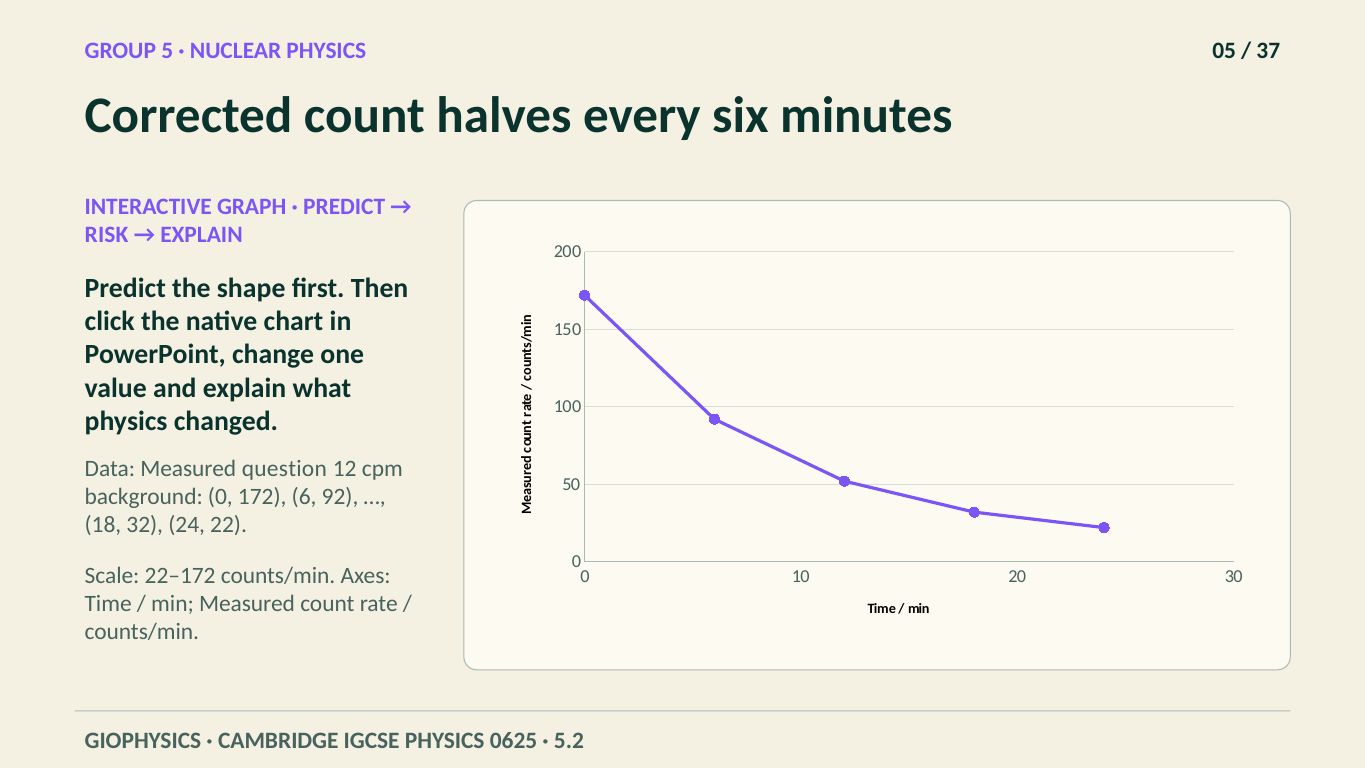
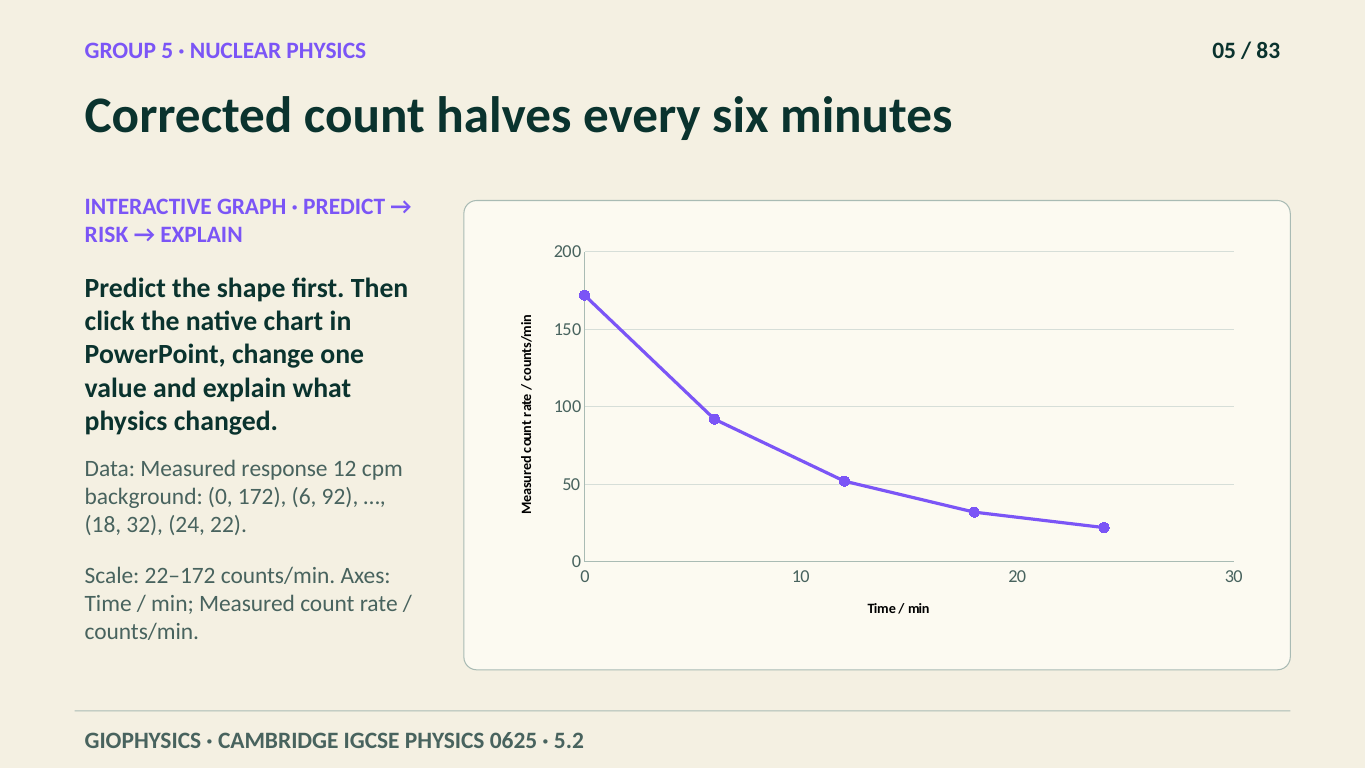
37: 37 -> 83
question: question -> response
